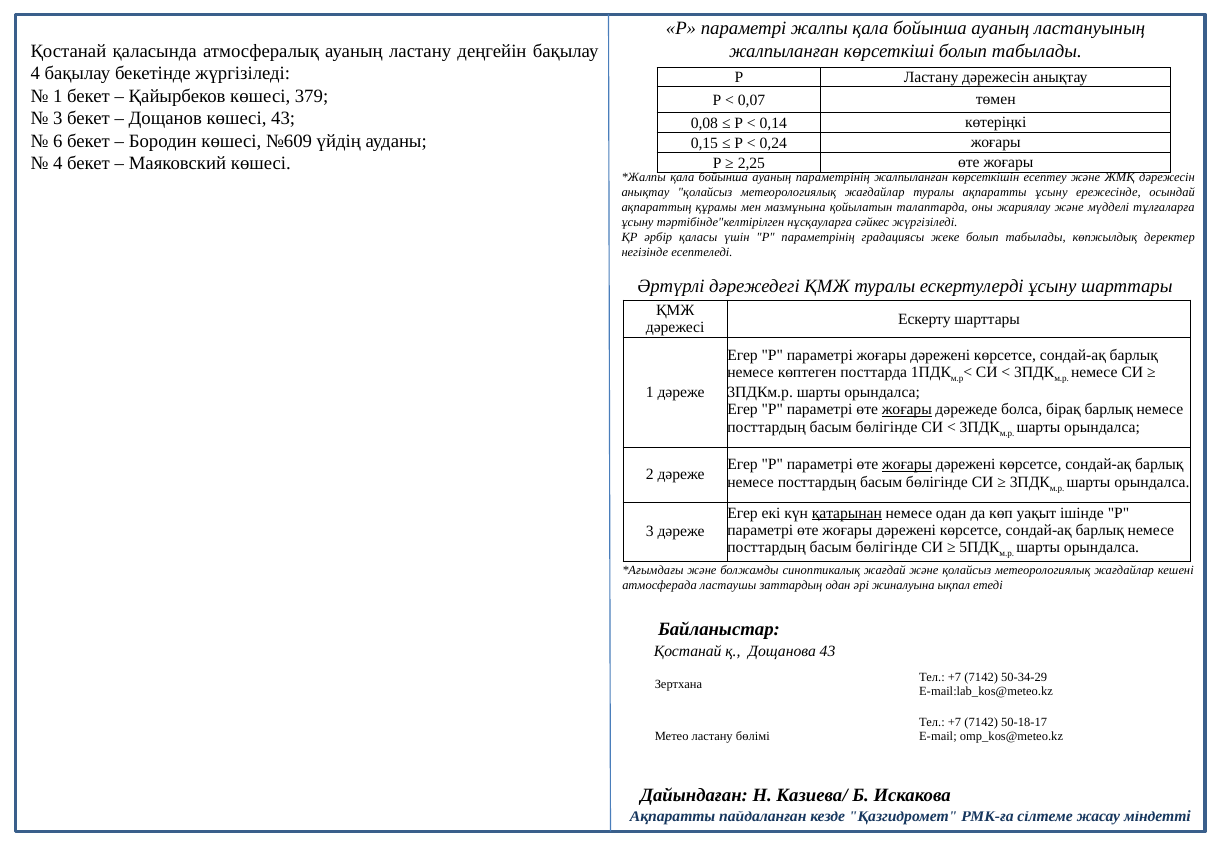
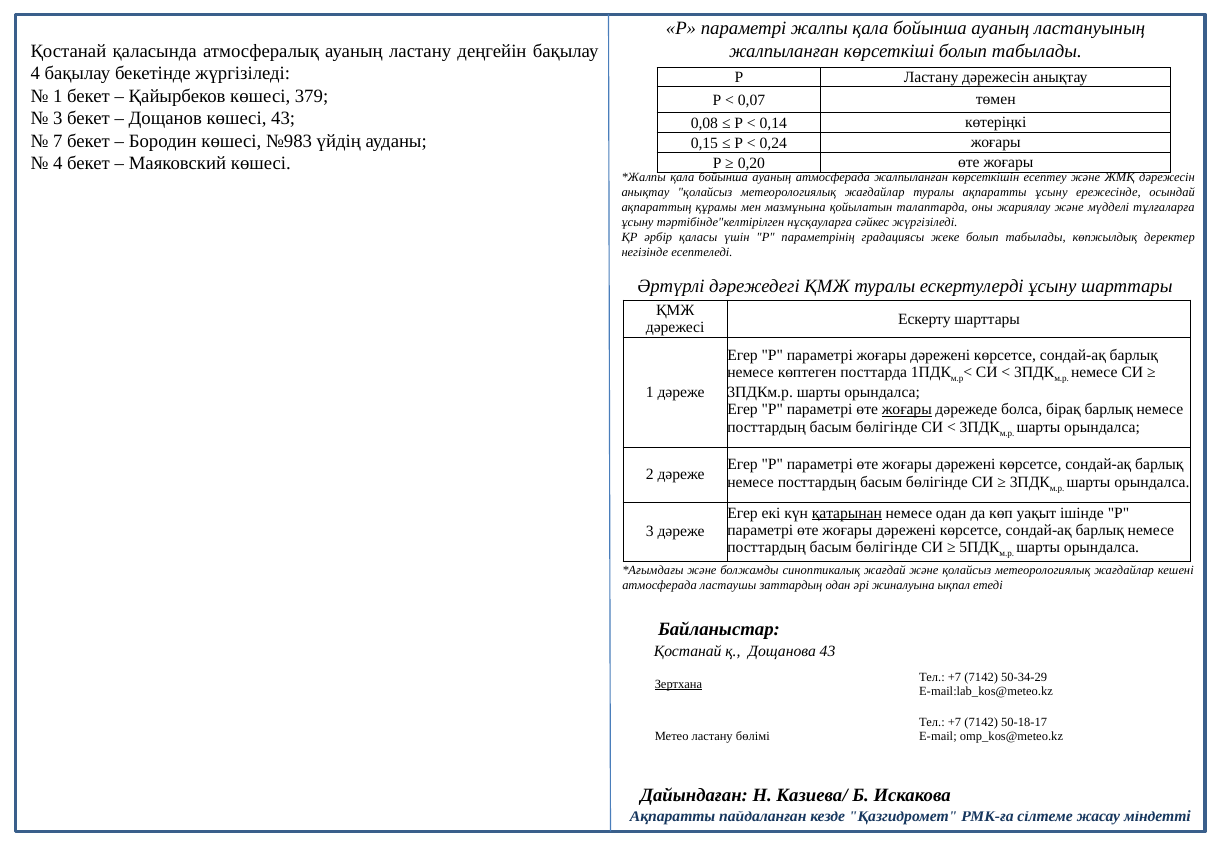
6: 6 -> 7
№609: №609 -> №983
2,25: 2,25 -> 0,20
ауаның параметрінің: параметрінің -> атмосферада
жоғары at (907, 464) underline: present -> none
Зертхана underline: none -> present
